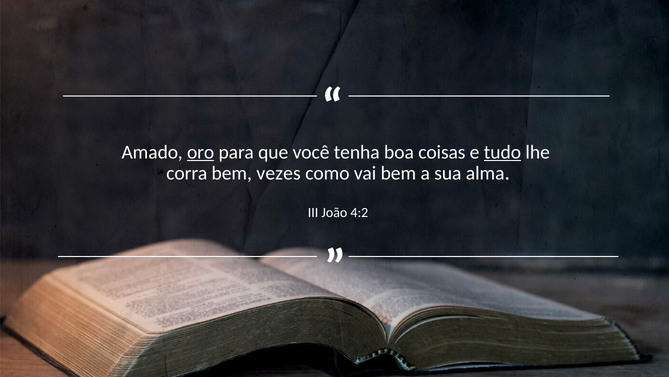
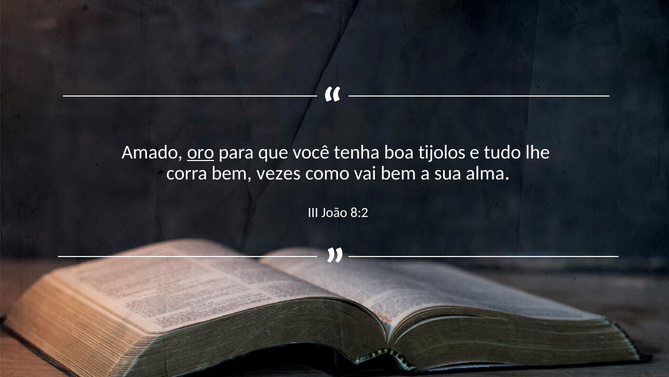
coisas: coisas -> tijolos
tudo underline: present -> none
4:2: 4:2 -> 8:2
